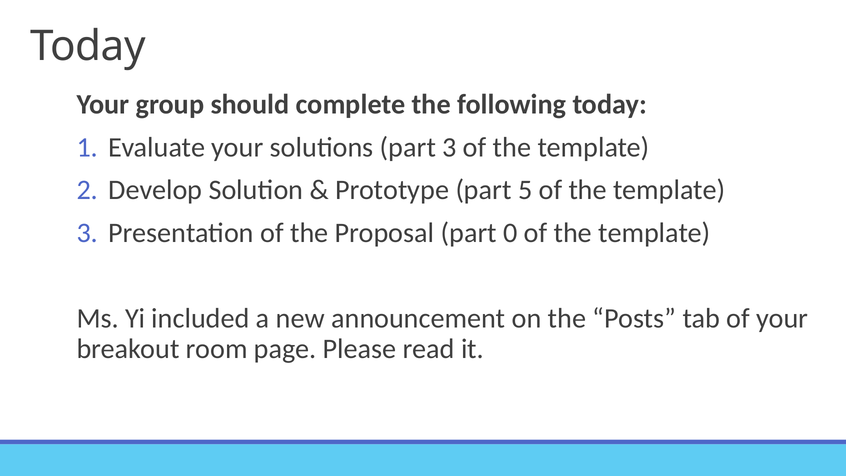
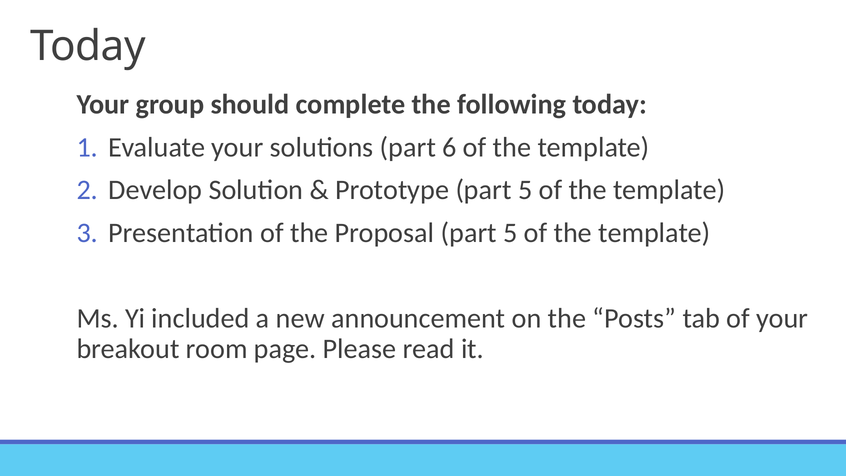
part 3: 3 -> 6
Proposal part 0: 0 -> 5
